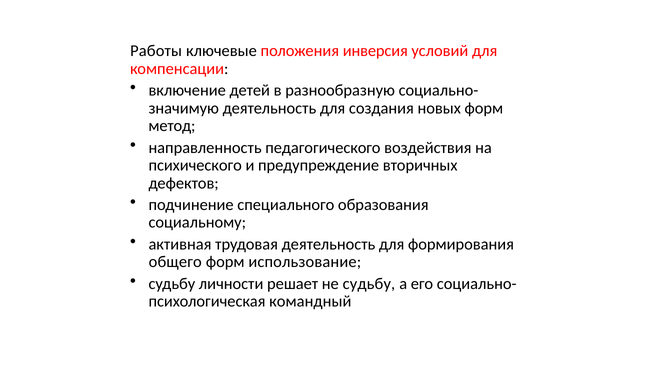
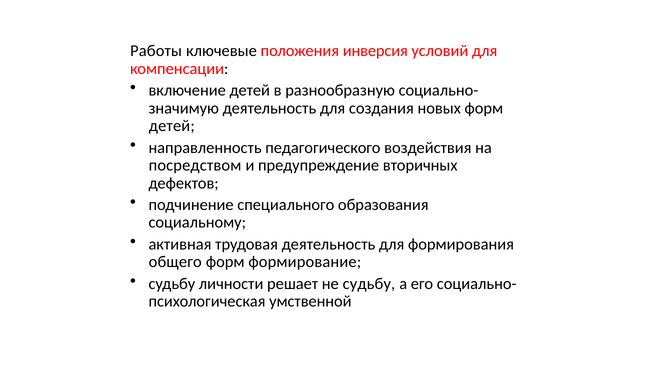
метод at (172, 126): метод -> детей
психического: психического -> посредством
использование: использование -> формирование
командный: командный -> умственной
